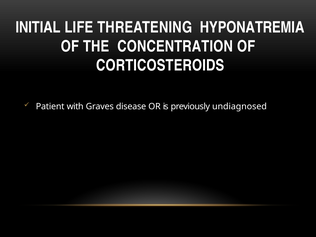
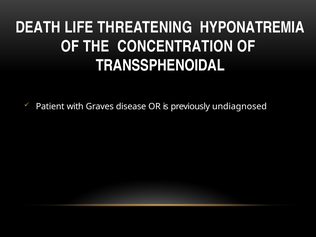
INITIAL: INITIAL -> DEATH
CORTICOSTEROIDS: CORTICOSTEROIDS -> TRANSSPHENOIDAL
